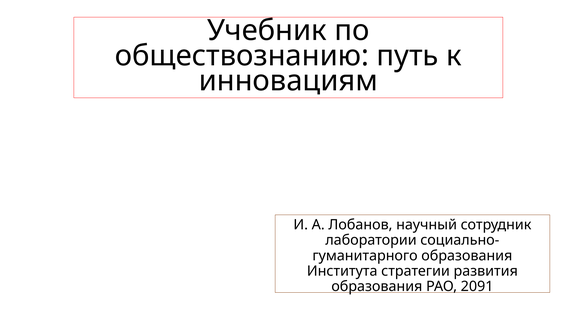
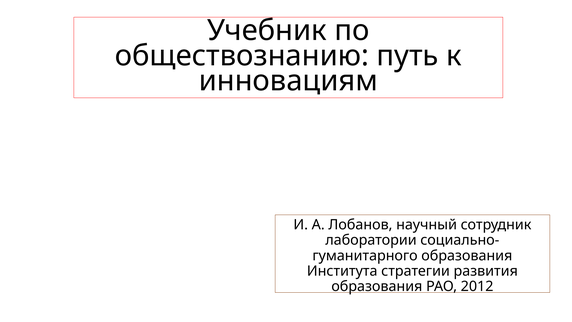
2091: 2091 -> 2012
